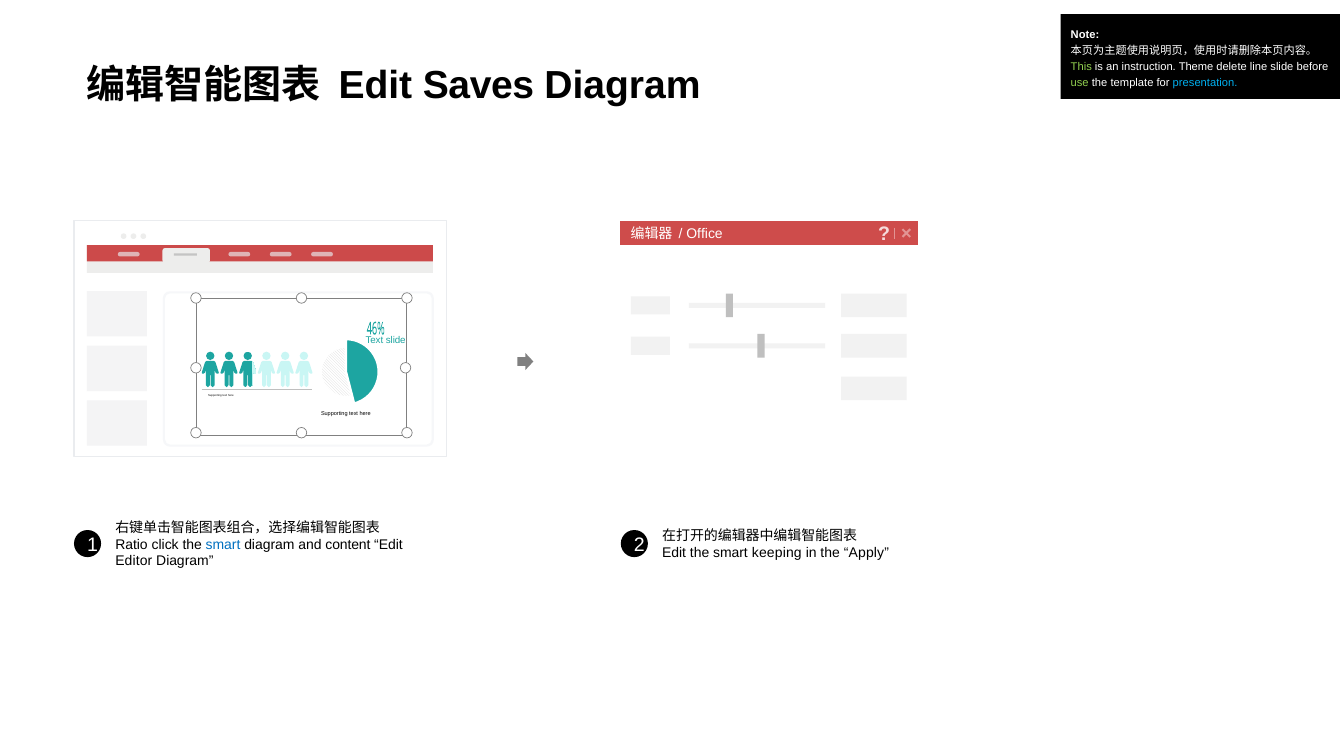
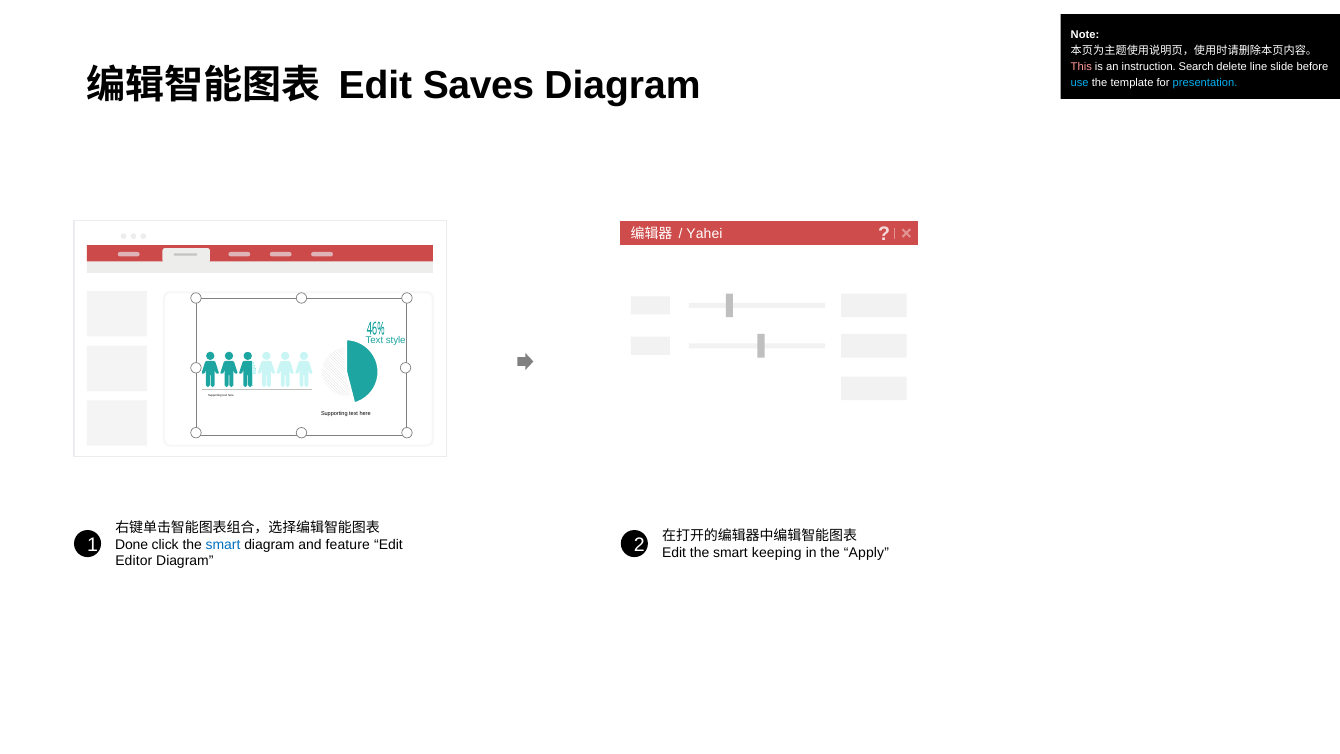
This colour: light green -> pink
Theme: Theme -> Search
use colour: light green -> light blue
Office: Office -> Yahei
Text slide: slide -> style
Ratio: Ratio -> Done
content: content -> feature
